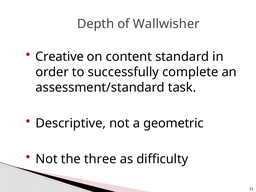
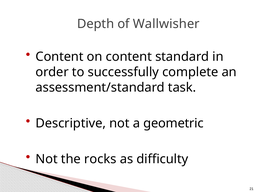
Creative at (60, 57): Creative -> Content
three: three -> rocks
